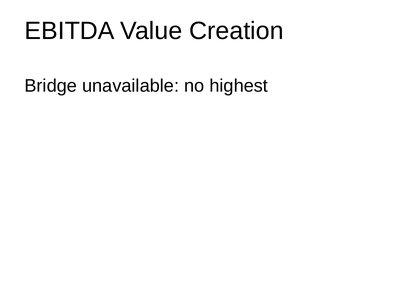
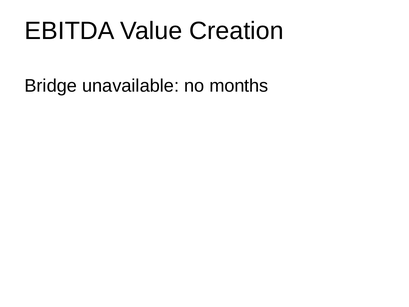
highest: highest -> months
